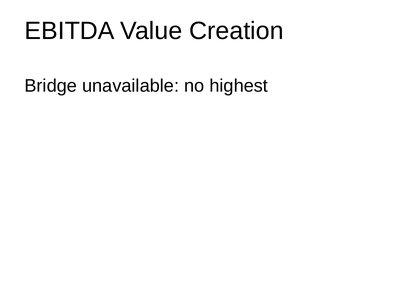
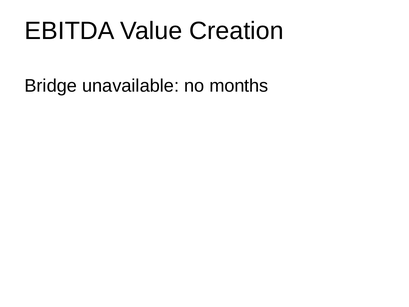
highest: highest -> months
